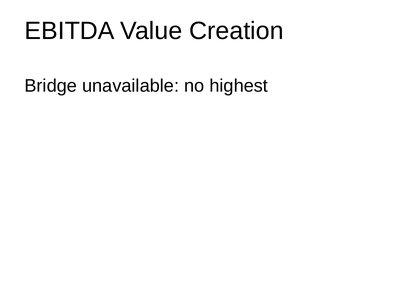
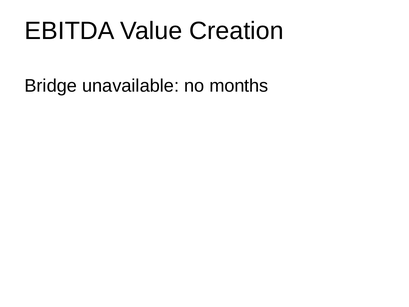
highest: highest -> months
